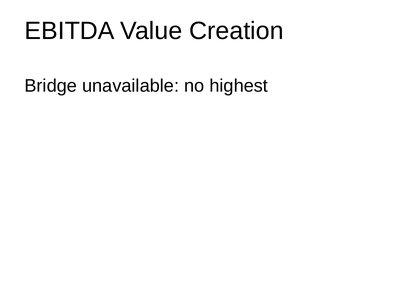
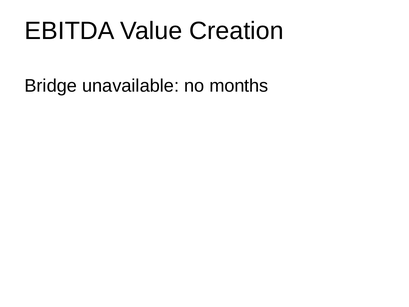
highest: highest -> months
